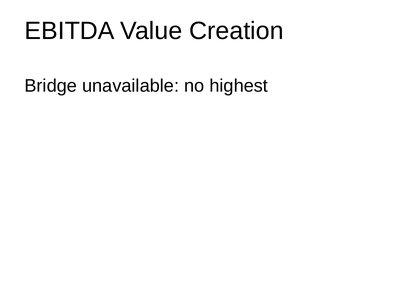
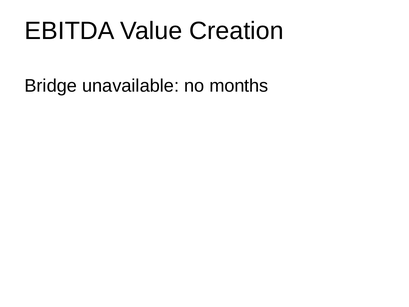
highest: highest -> months
